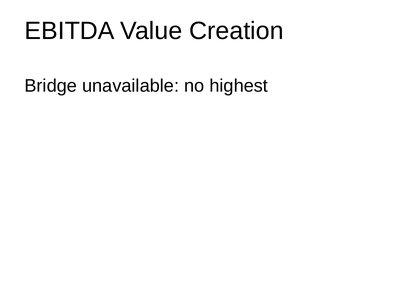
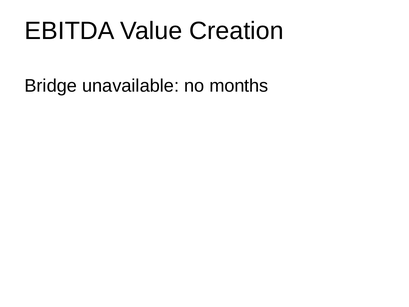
highest: highest -> months
